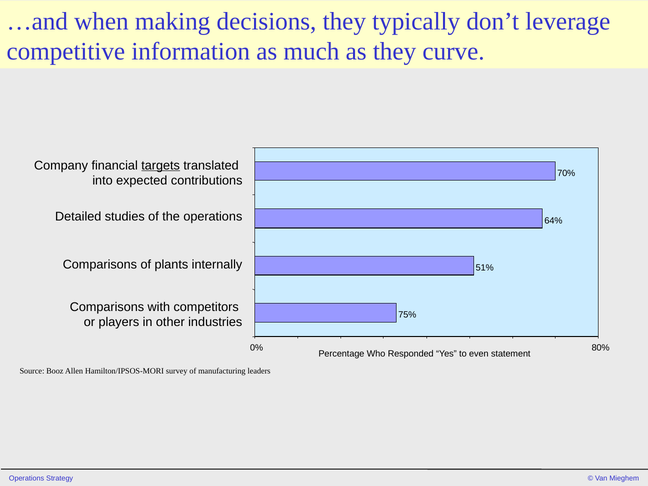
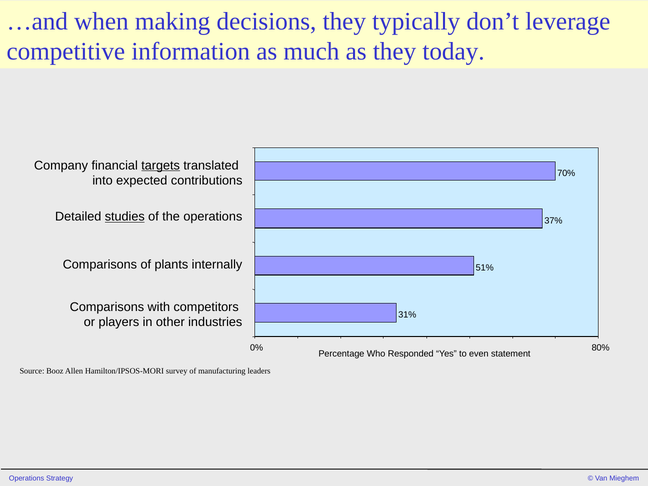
curve: curve -> today
studies underline: none -> present
64%: 64% -> 37%
75%: 75% -> 31%
